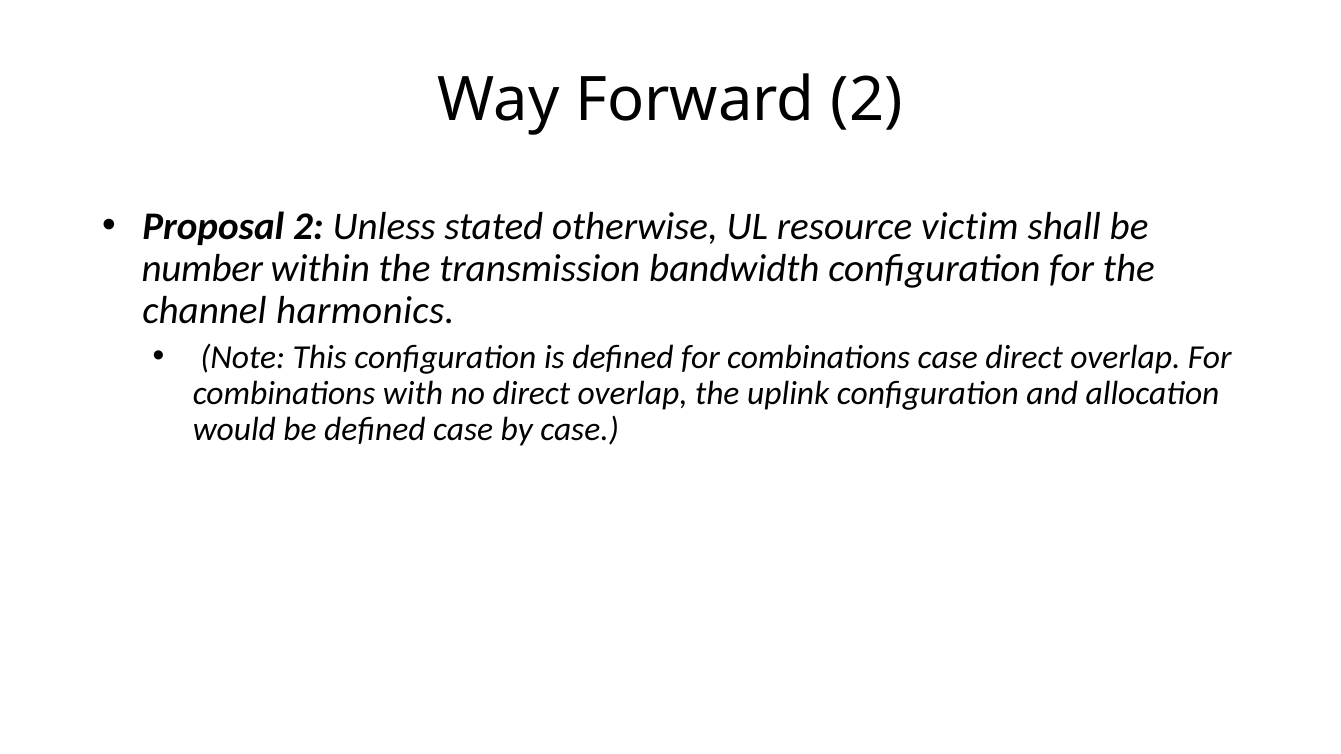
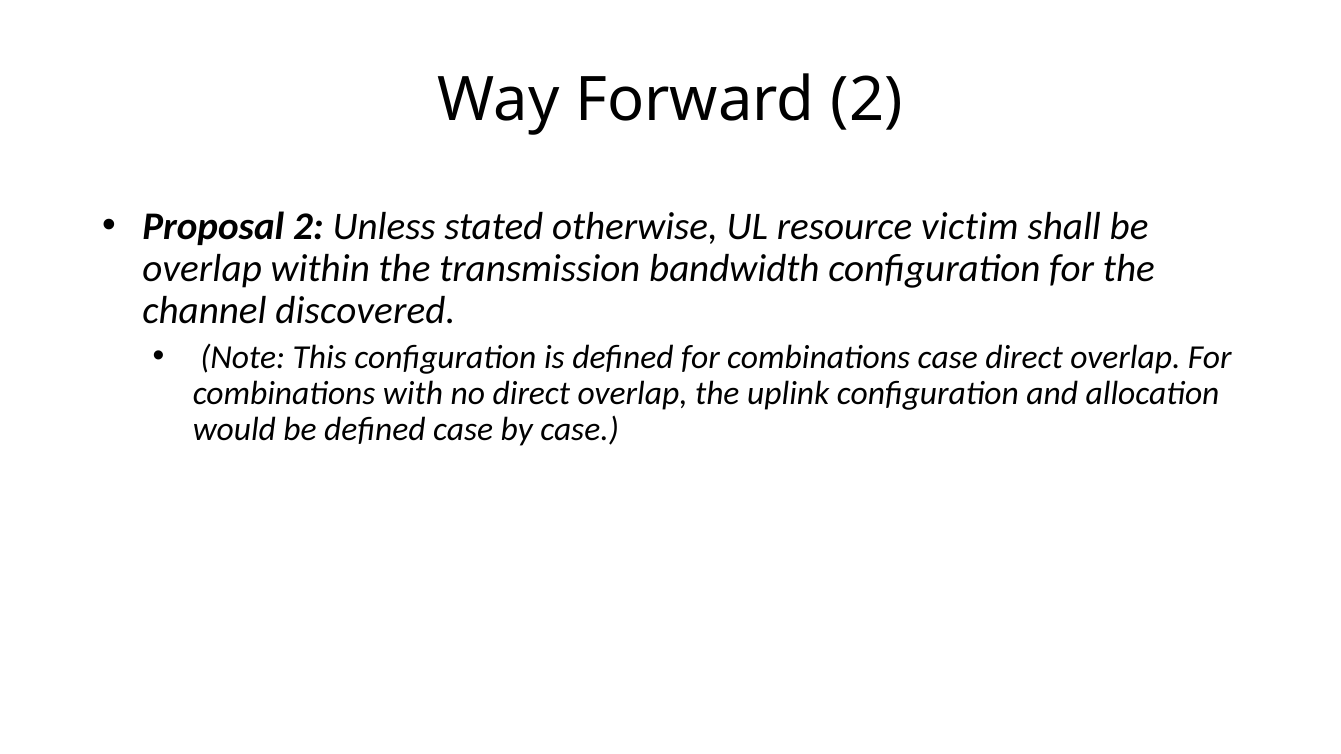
number at (202, 269): number -> overlap
harmonics: harmonics -> discovered
